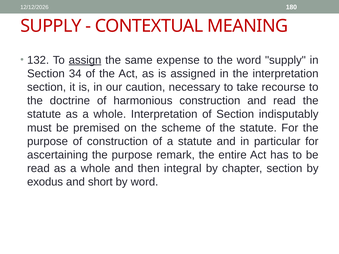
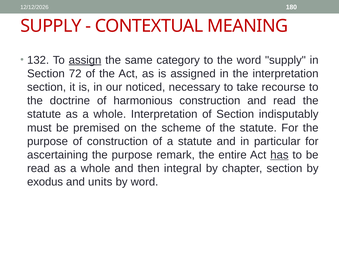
expense: expense -> category
34: 34 -> 72
caution: caution -> noticed
has underline: none -> present
short: short -> units
